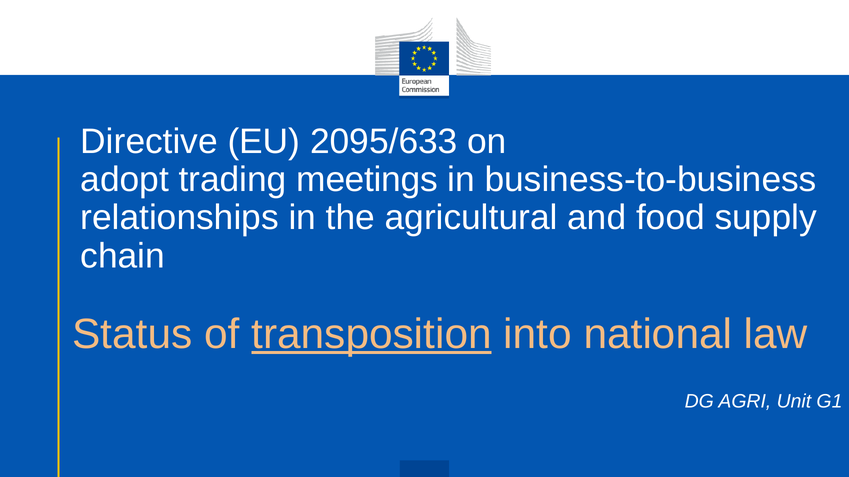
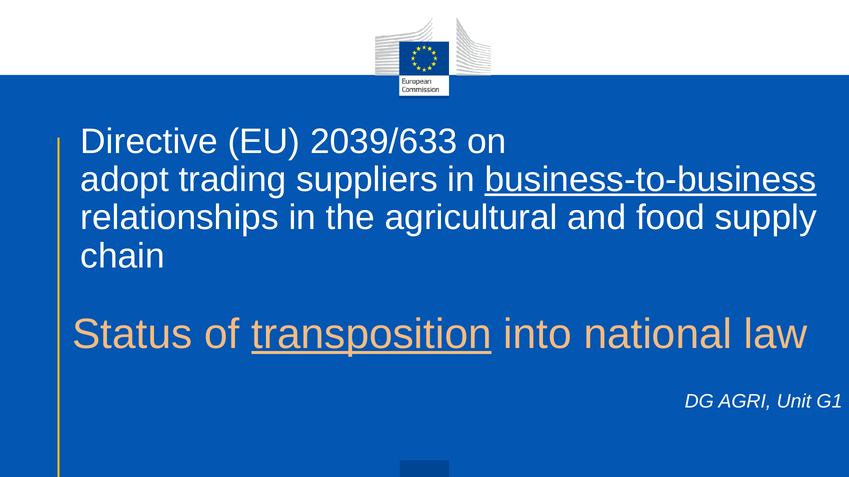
2095/633: 2095/633 -> 2039/633
meetings: meetings -> suppliers
business-to-business underline: none -> present
